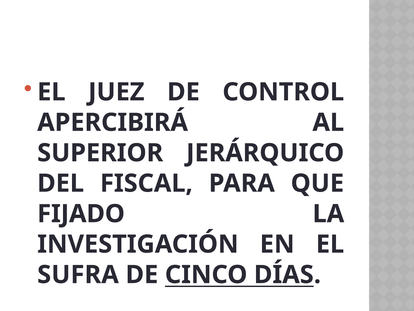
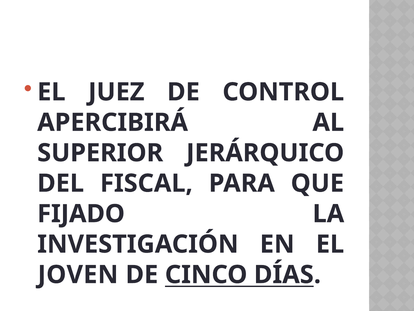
SUFRA: SUFRA -> JOVEN
